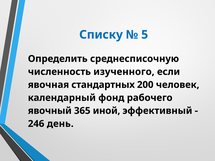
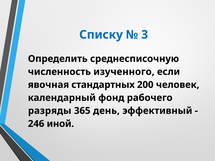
5: 5 -> 3
явочный: явочный -> разряды
иной: иной -> день
день: день -> иной
